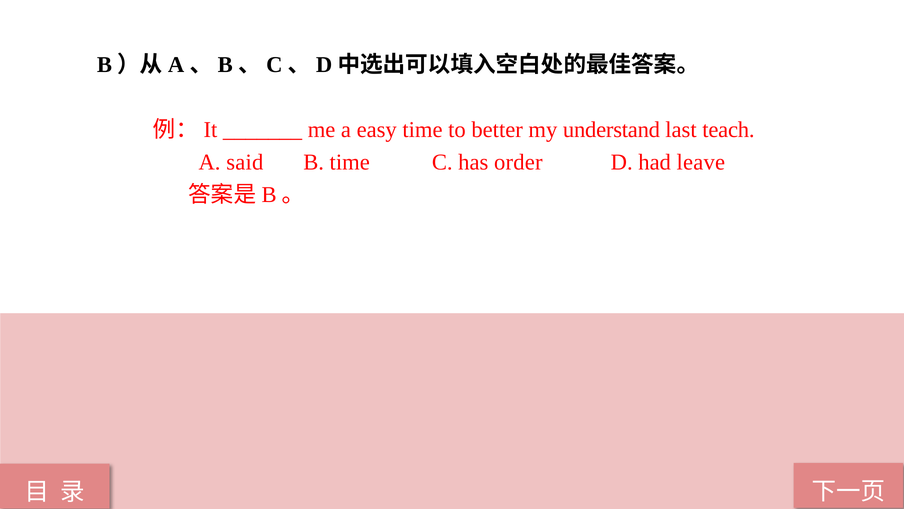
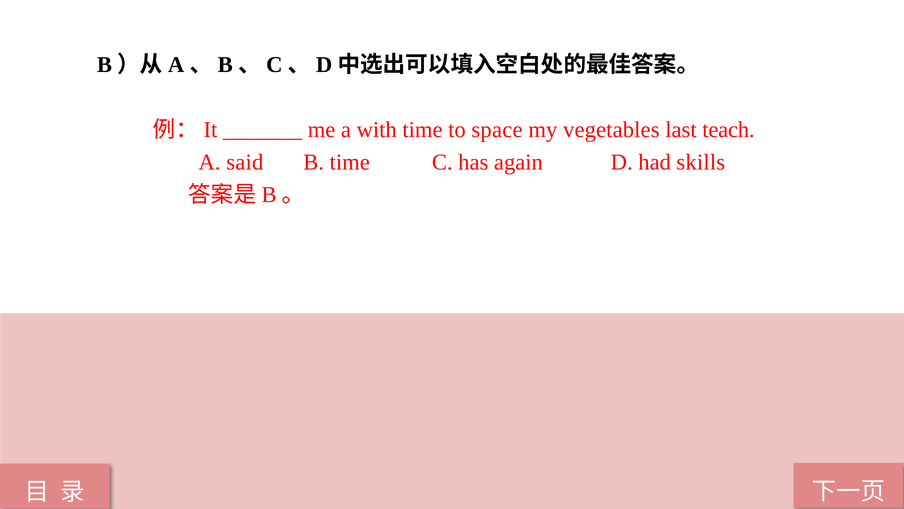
easy: easy -> with
better: better -> space
understand: understand -> vegetables
order: order -> again
leave: leave -> skills
